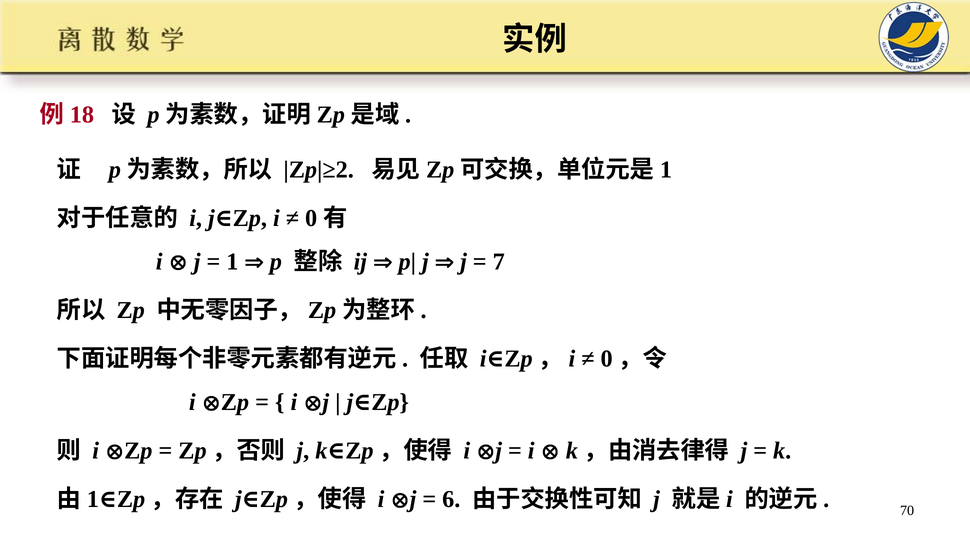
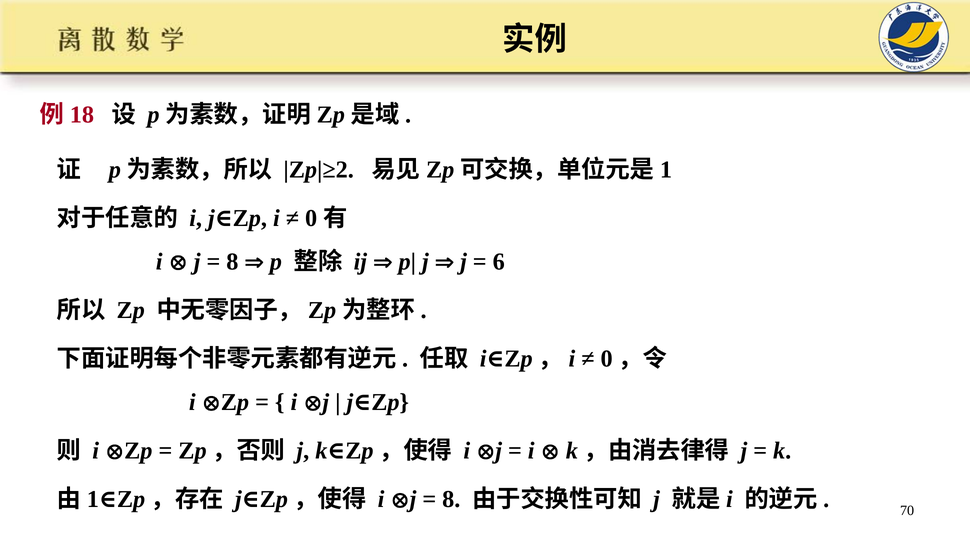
1 at (232, 262): 1 -> 8
7: 7 -> 6
6 at (451, 499): 6 -> 8
